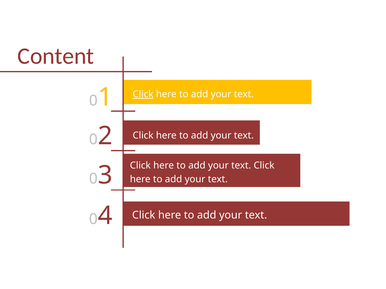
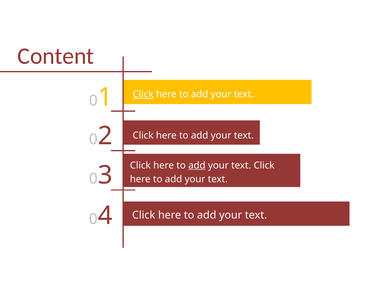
add at (197, 166) underline: none -> present
